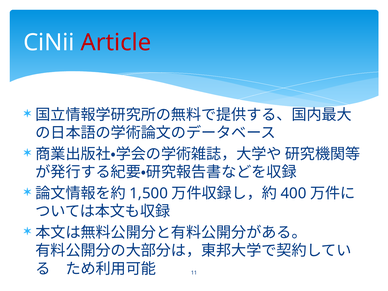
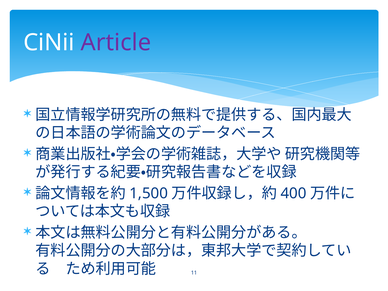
Article colour: red -> purple
